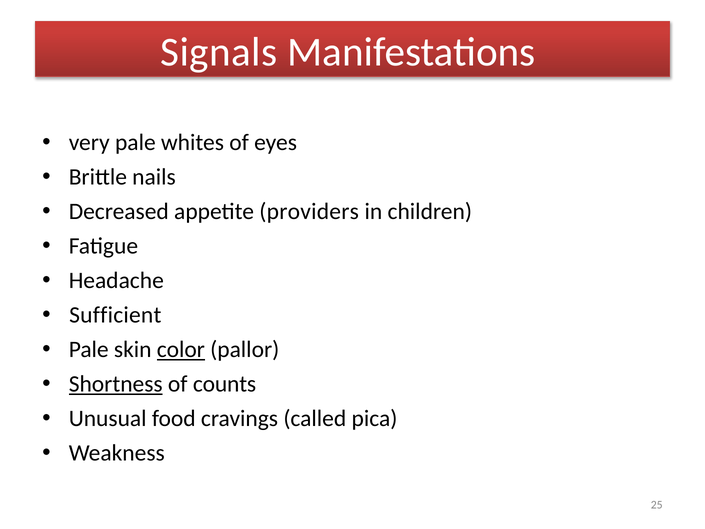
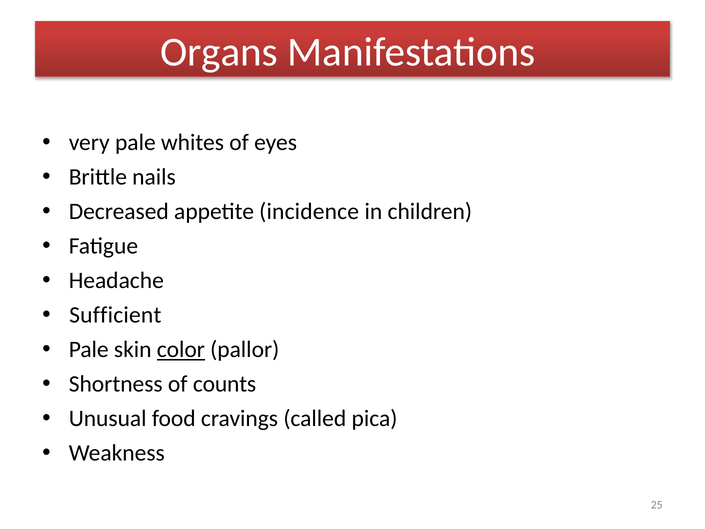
Signals: Signals -> Organs
providers: providers -> incidence
Shortness underline: present -> none
